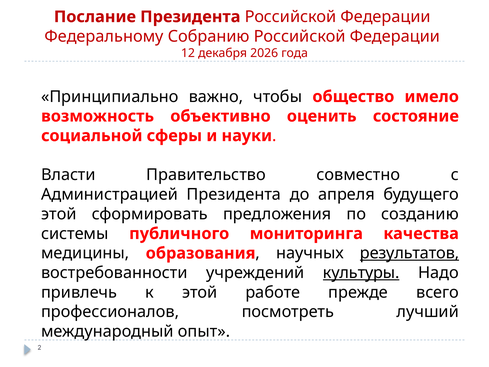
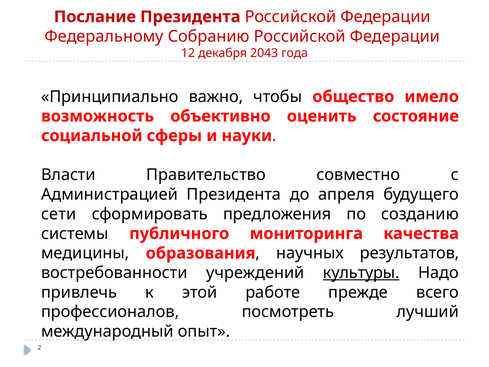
2026: 2026 -> 2043
этой at (59, 214): этой -> сети
результатов underline: present -> none
